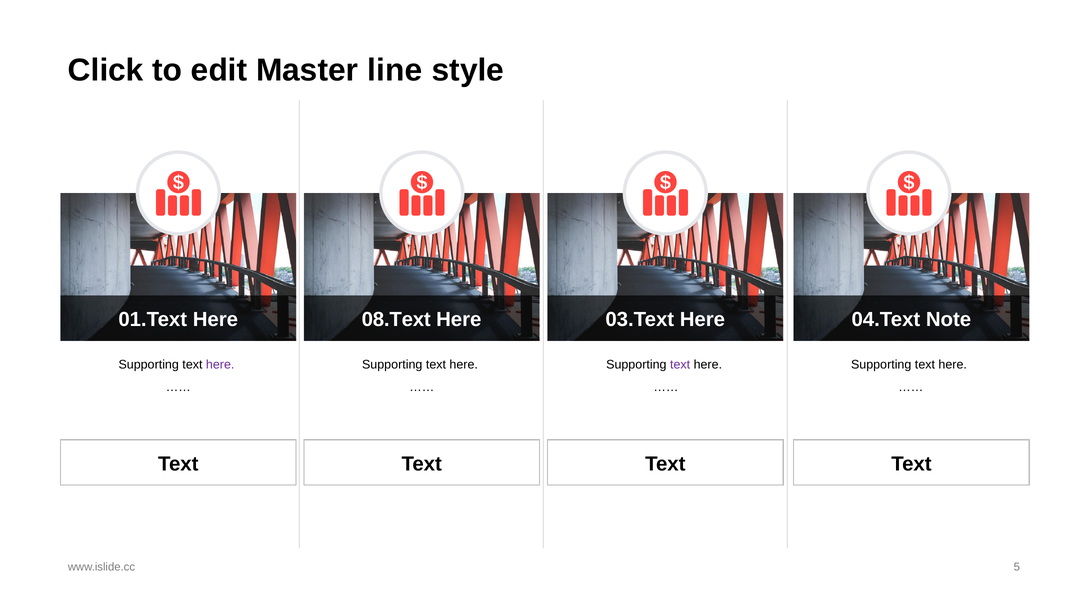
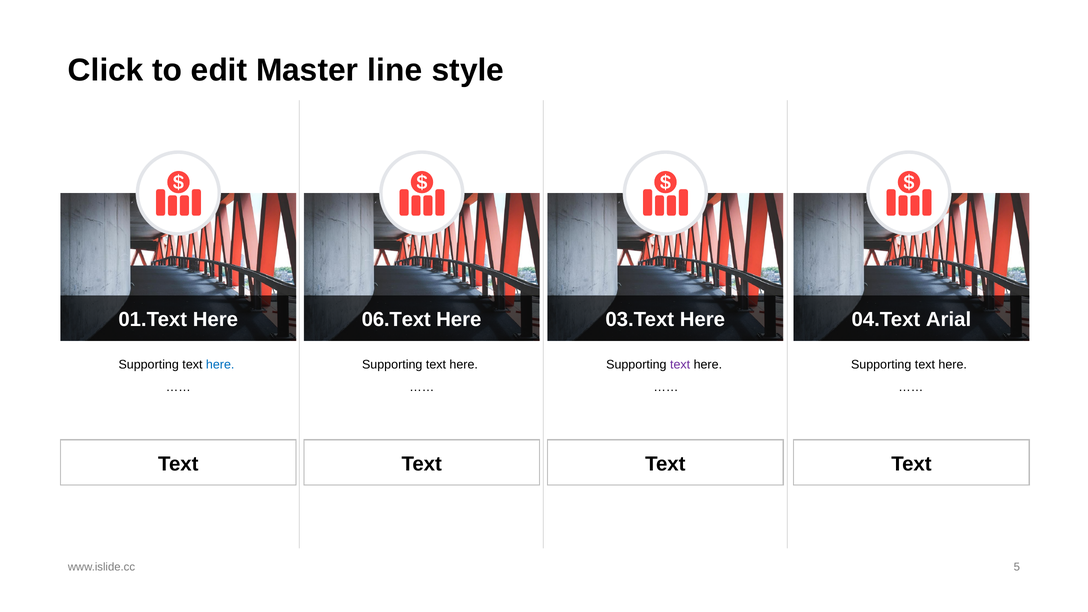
08.Text: 08.Text -> 06.Text
Note: Note -> Arial
here at (220, 365) colour: purple -> blue
